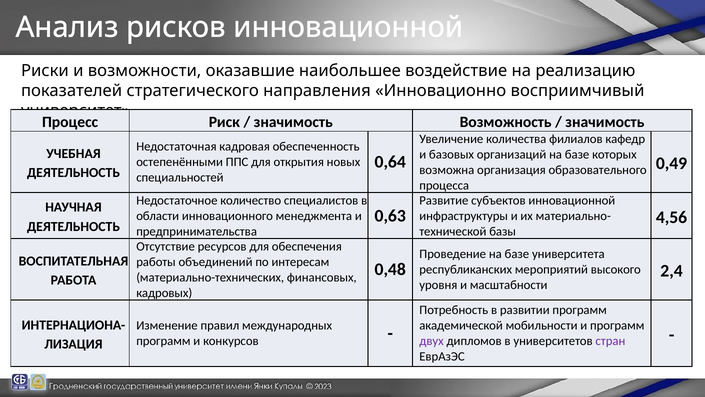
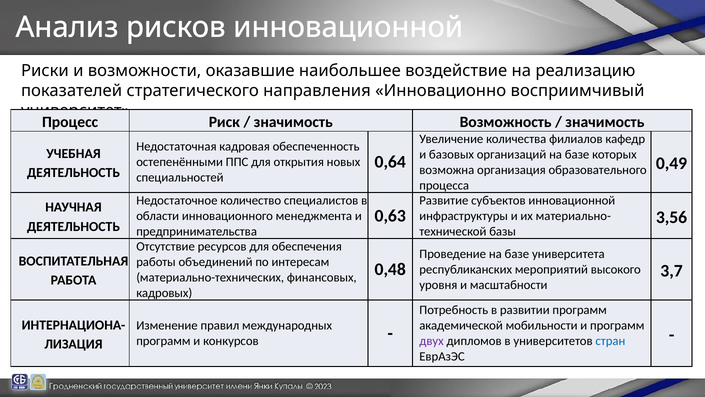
4,56: 4,56 -> 3,56
2,4: 2,4 -> 3,7
стран colour: purple -> blue
